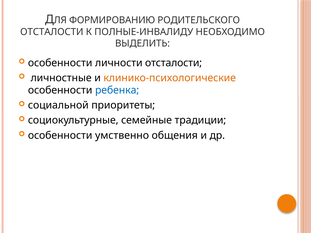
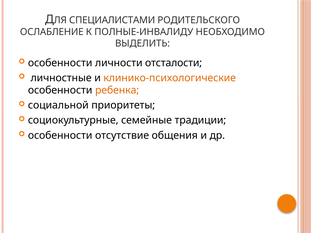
ФОРМИРОВАНИЮ: ФОРМИРОВАНИЮ -> СПЕЦИАЛИСТАМИ
ОТСТАЛОСТИ at (52, 32): ОТСТАЛОСТИ -> ОСЛАБЛЕНИЕ
ребенка colour: blue -> orange
умственно: умственно -> отсутствие
